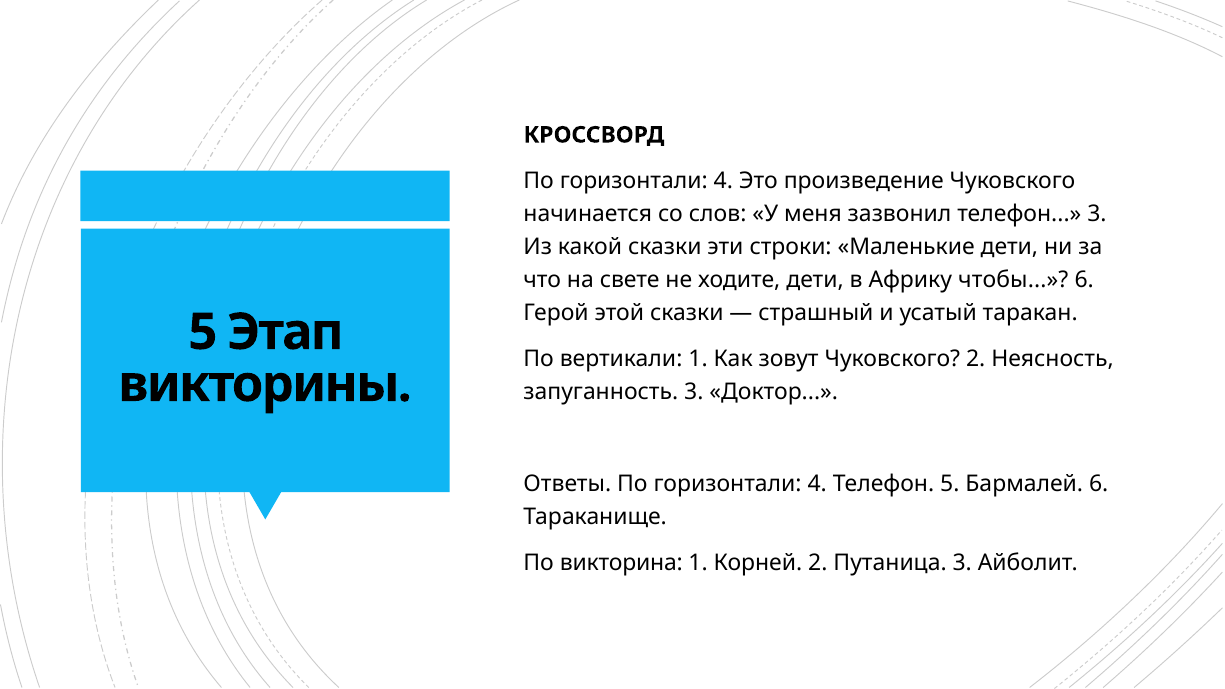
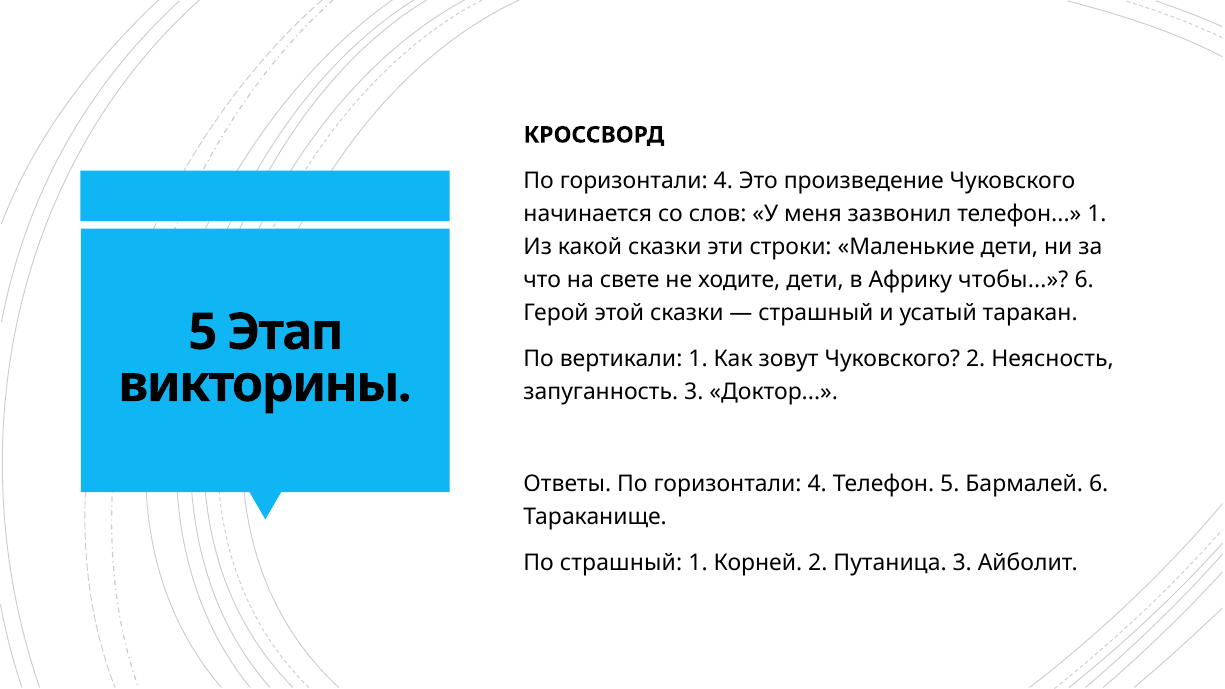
телефон 3: 3 -> 1
По викторина: викторина -> страшный
